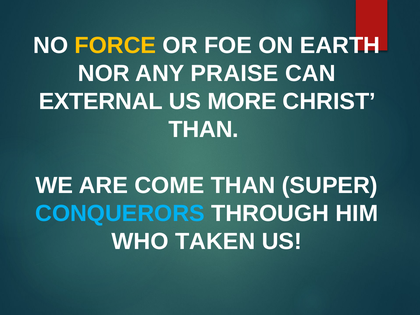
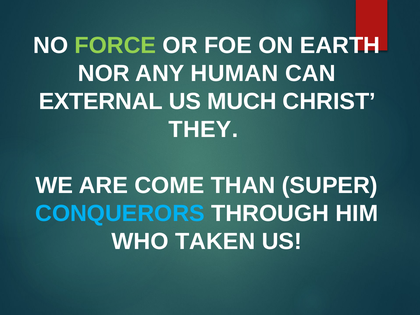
FORCE colour: yellow -> light green
PRAISE: PRAISE -> HUMAN
MORE: MORE -> MUCH
THAN at (204, 130): THAN -> THEY
